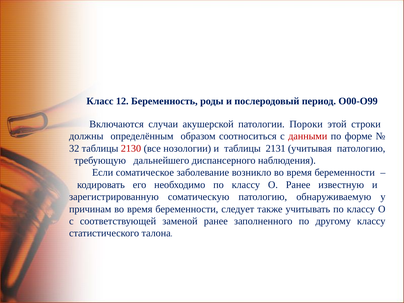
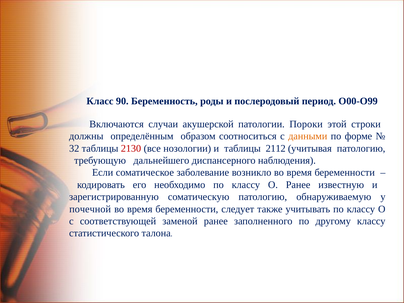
12: 12 -> 90
данными colour: red -> orange
2131: 2131 -> 2112
причинам: причинам -> почечной
